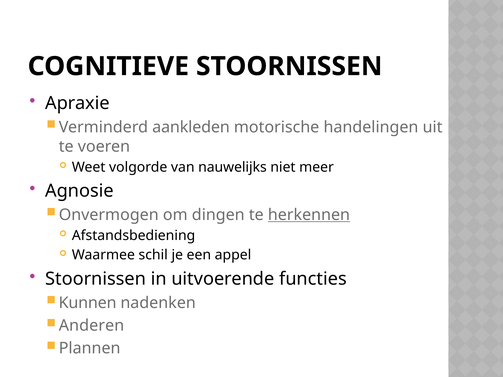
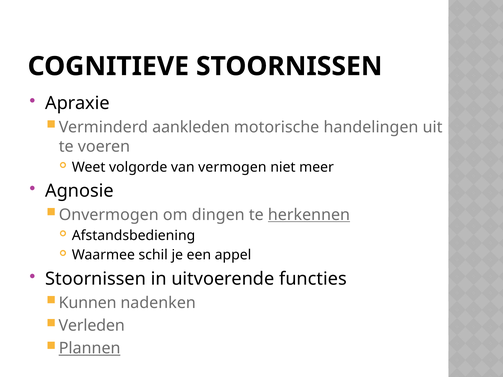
nauwelijks: nauwelijks -> vermogen
Anderen: Anderen -> Verleden
Plannen underline: none -> present
